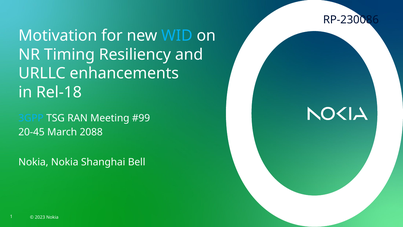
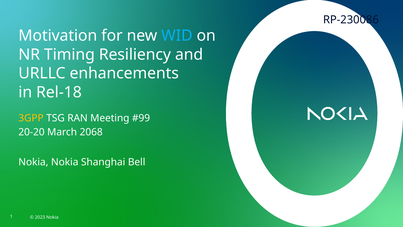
3GPP colour: light blue -> yellow
20-45: 20-45 -> 20-20
2088: 2088 -> 2068
